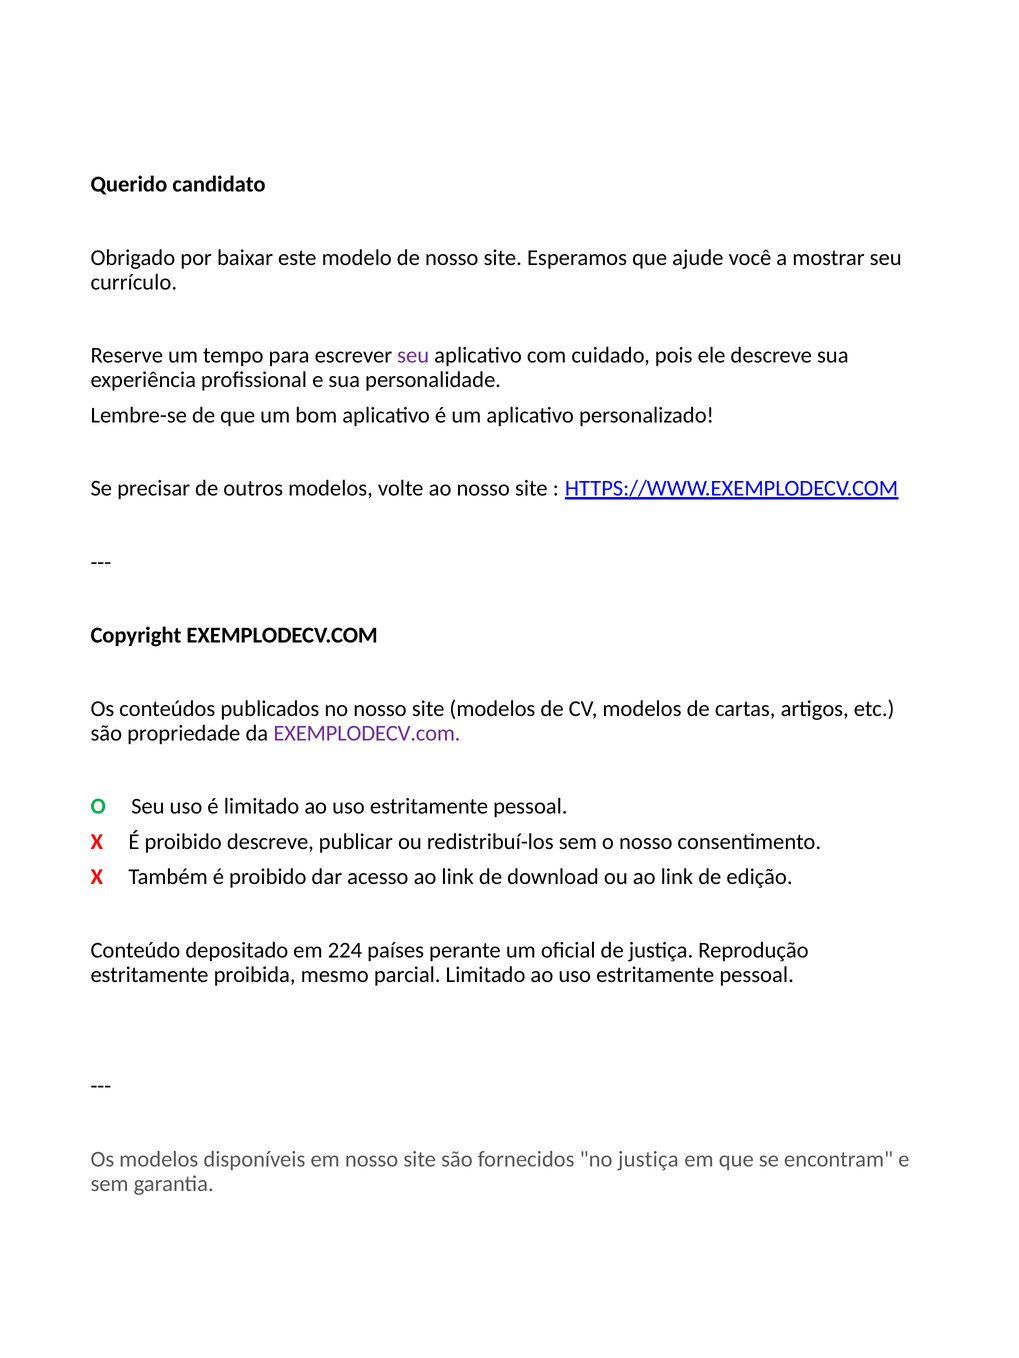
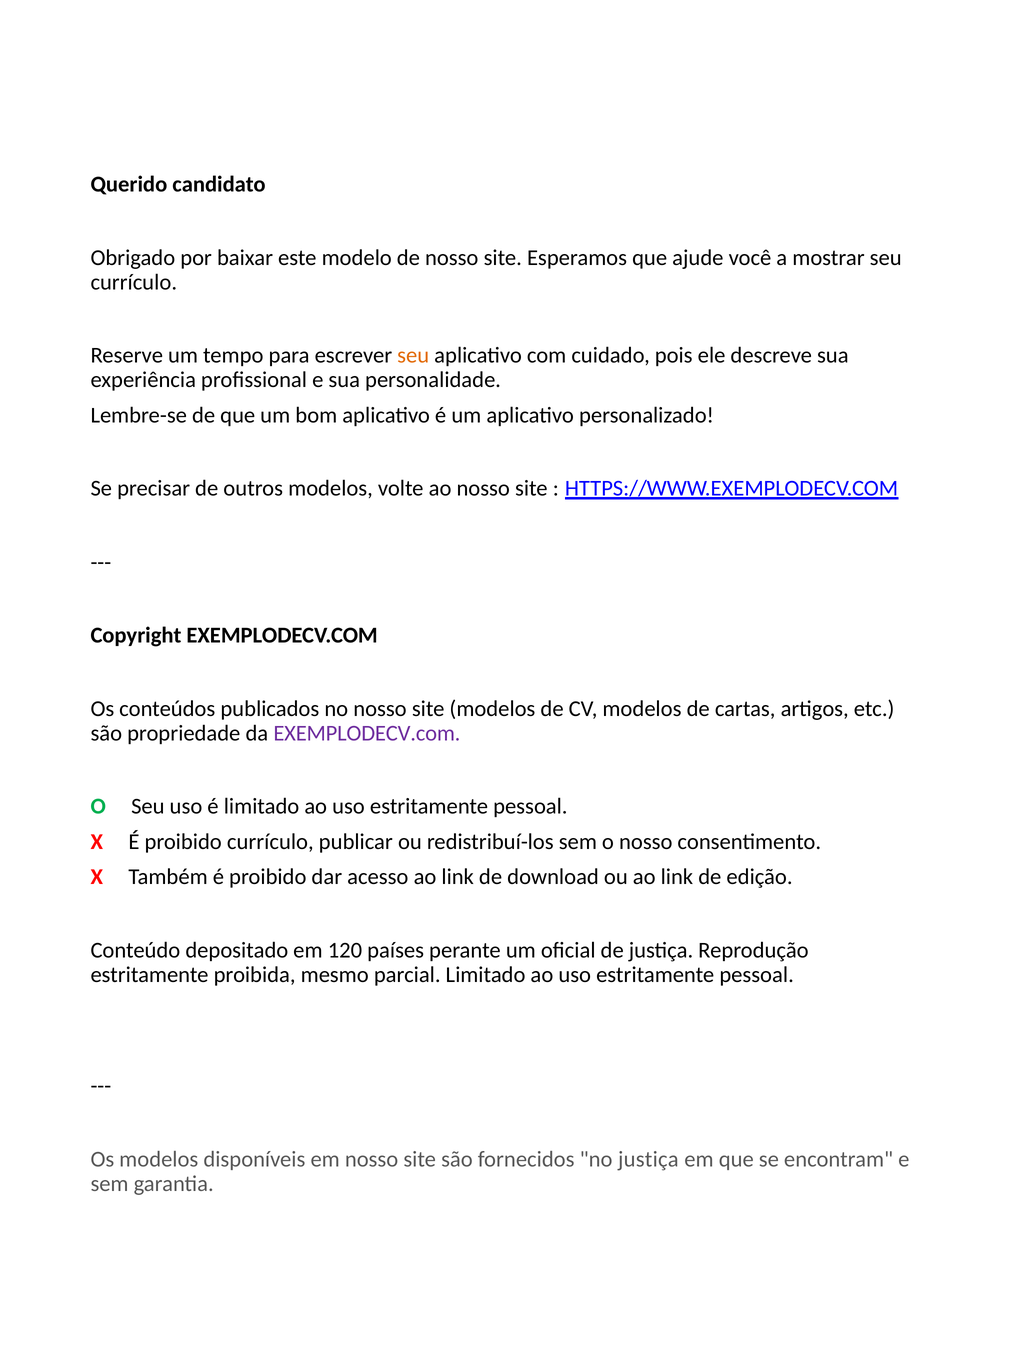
seu at (413, 356) colour: purple -> orange
proibido descreve: descreve -> currículo
224: 224 -> 120
